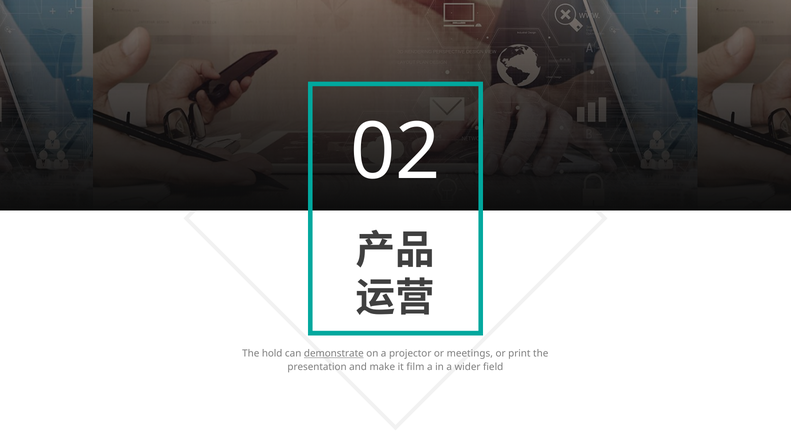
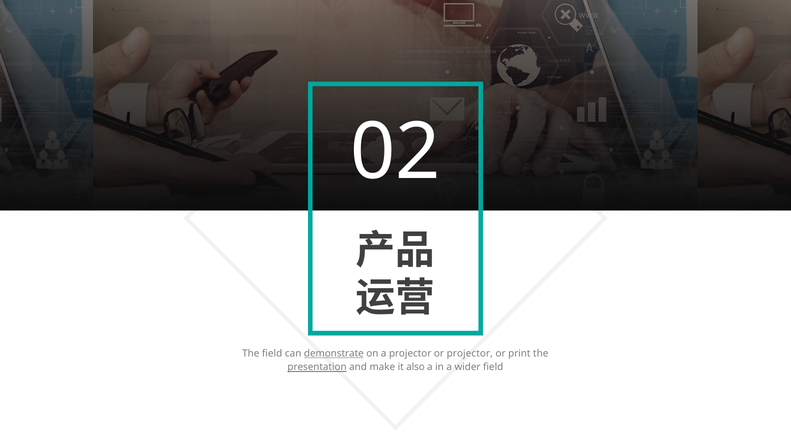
The hold: hold -> field
or meetings: meetings -> projector
presentation underline: none -> present
film: film -> also
